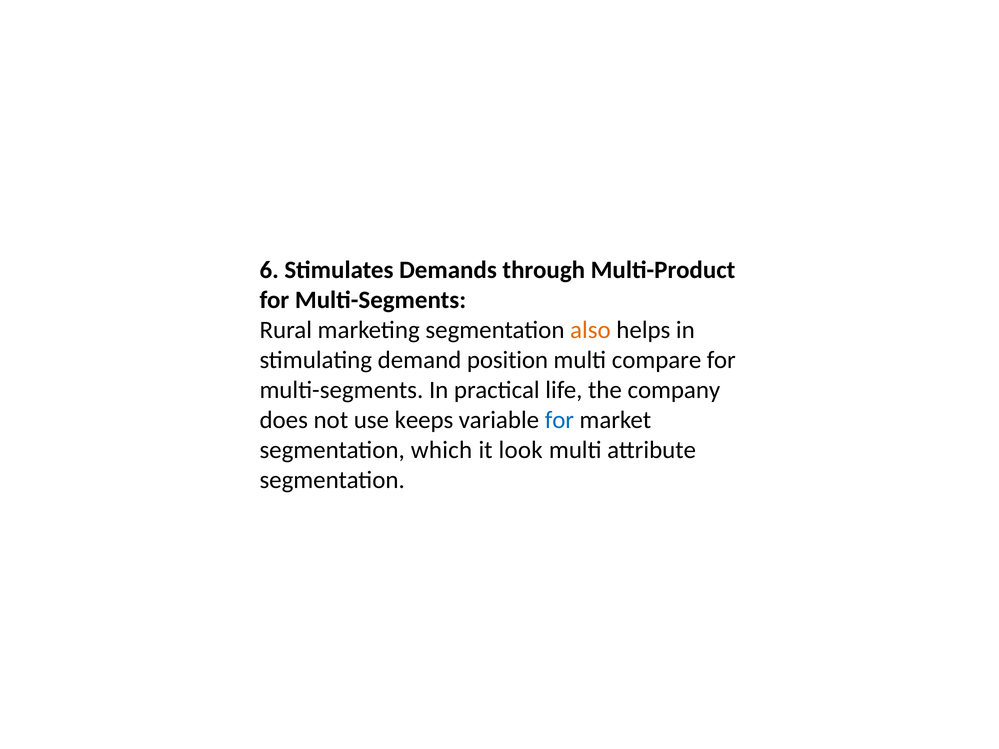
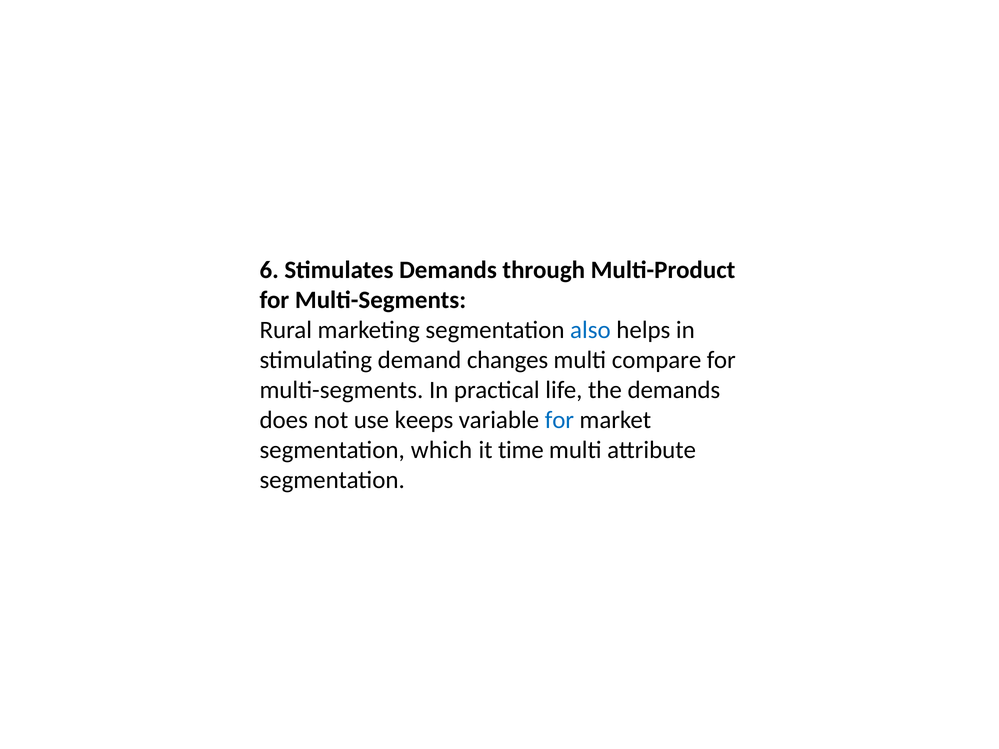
also colour: orange -> blue
position: position -> changes
the company: company -> demands
look: look -> time
